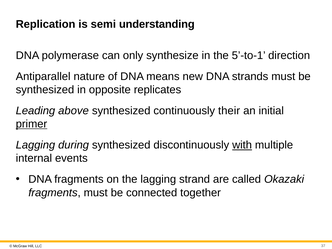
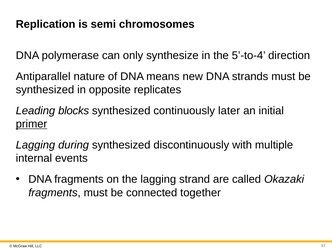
understanding: understanding -> chromosomes
5’-to-1: 5’-to-1 -> 5’-to-4
above: above -> blocks
their: their -> later
with underline: present -> none
